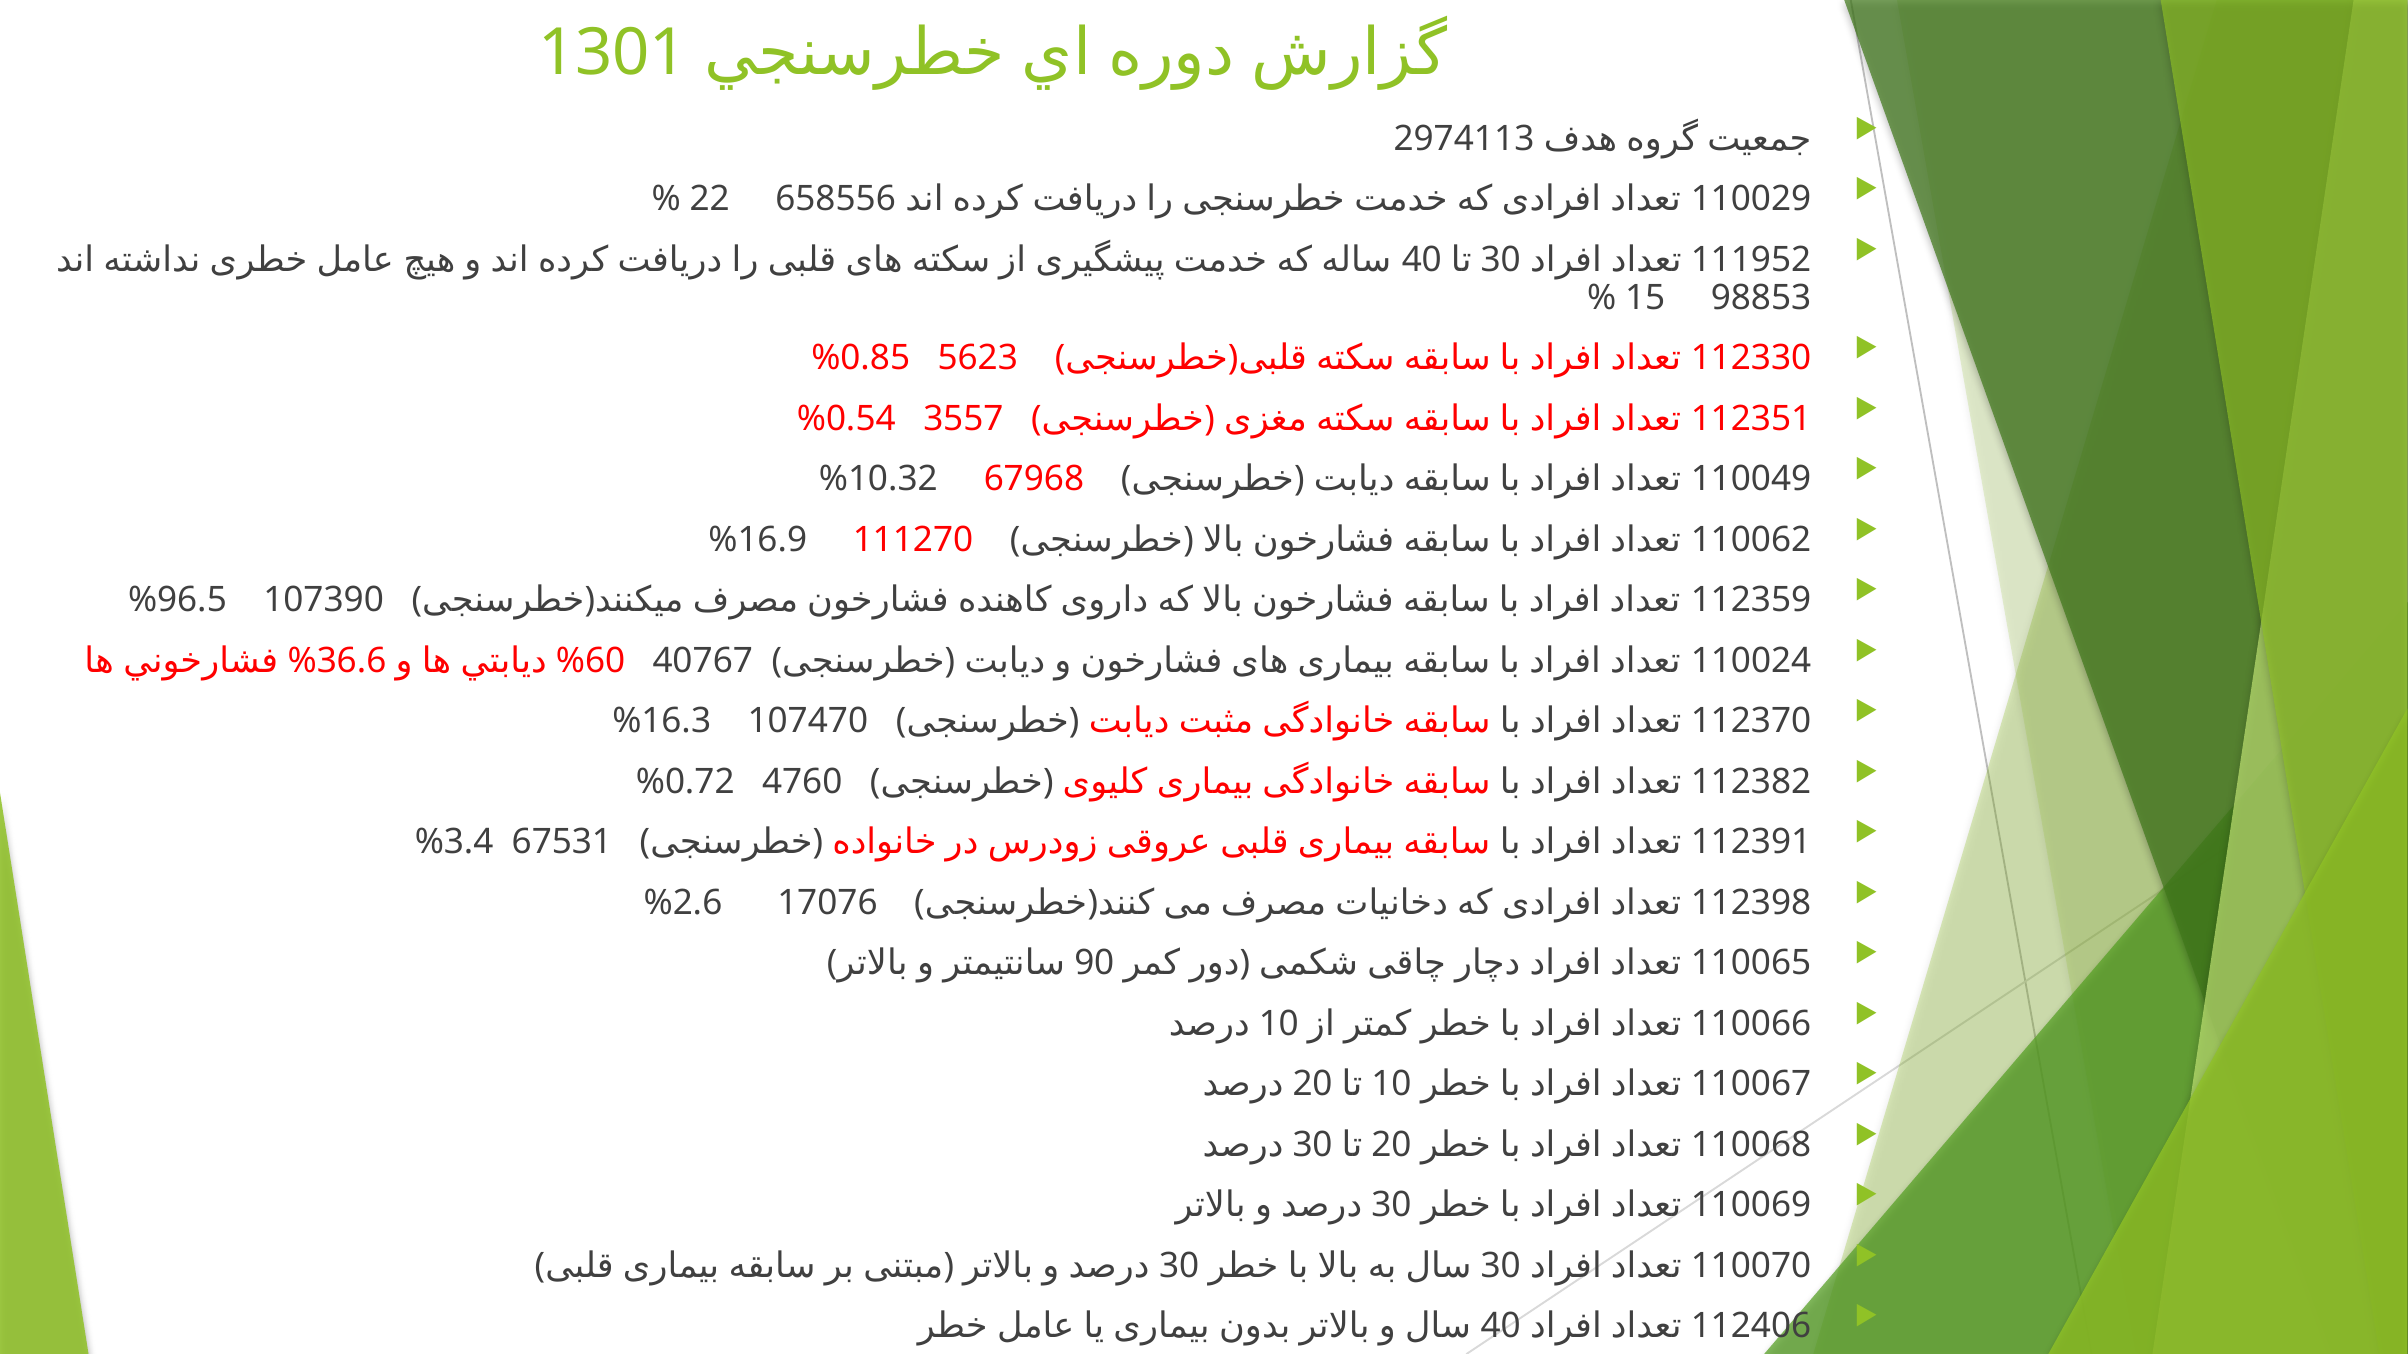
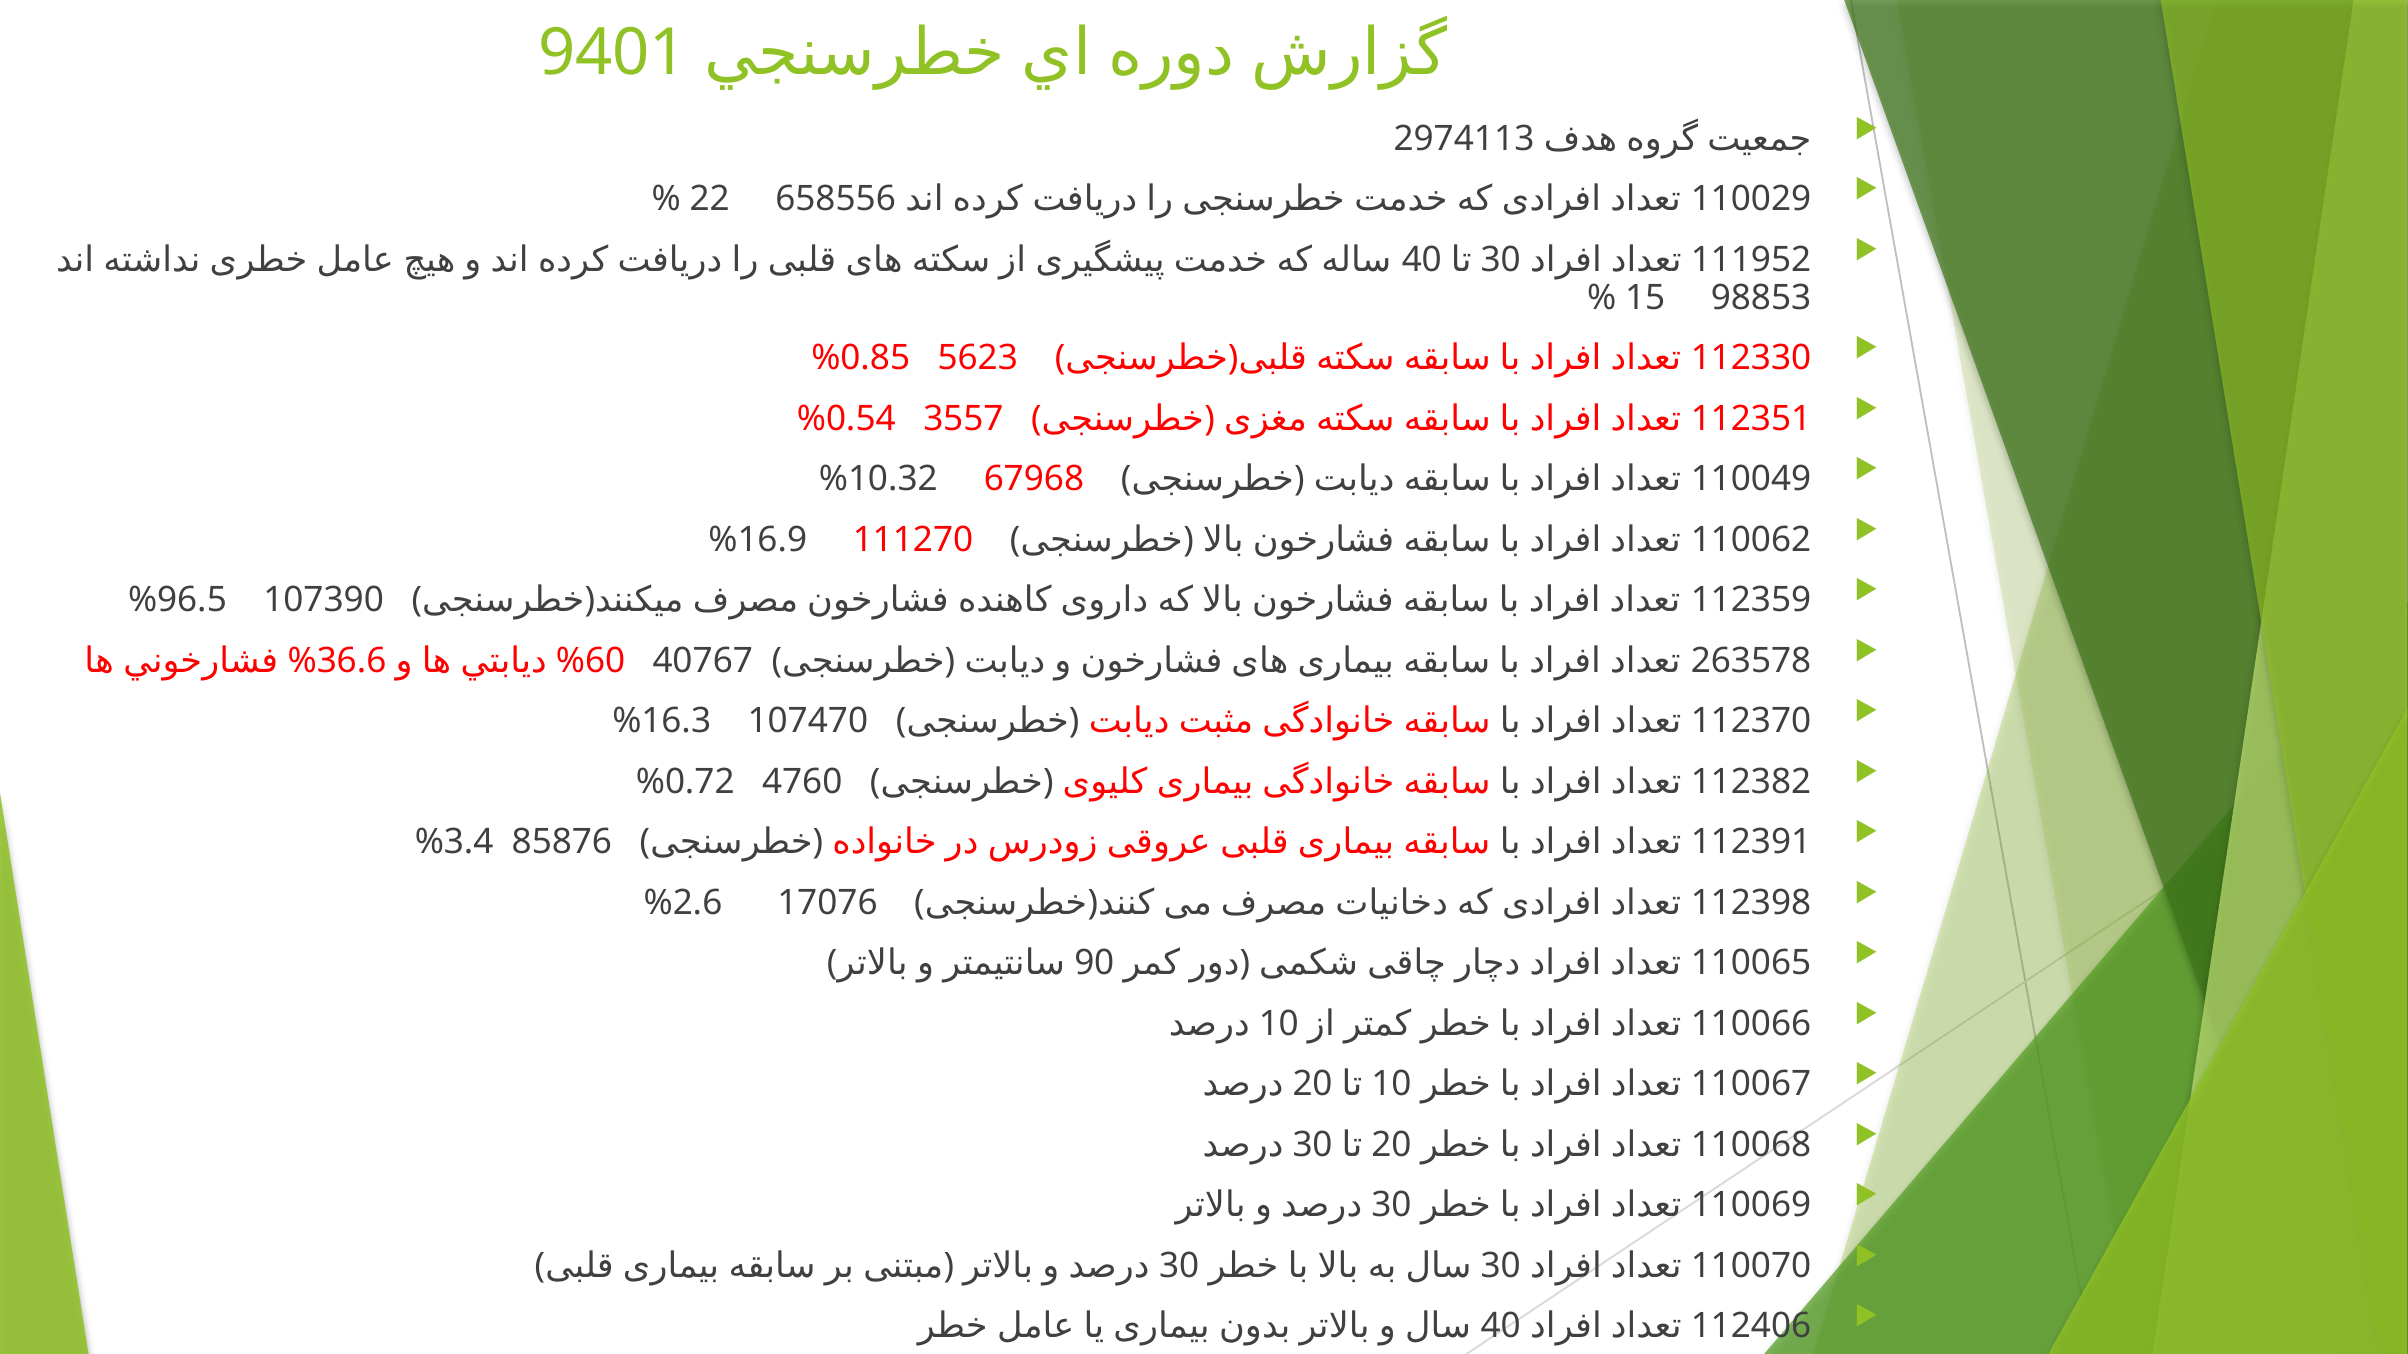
1301: 1301 -> 9401
110024: 110024 -> 263578
67531: 67531 -> 85876
